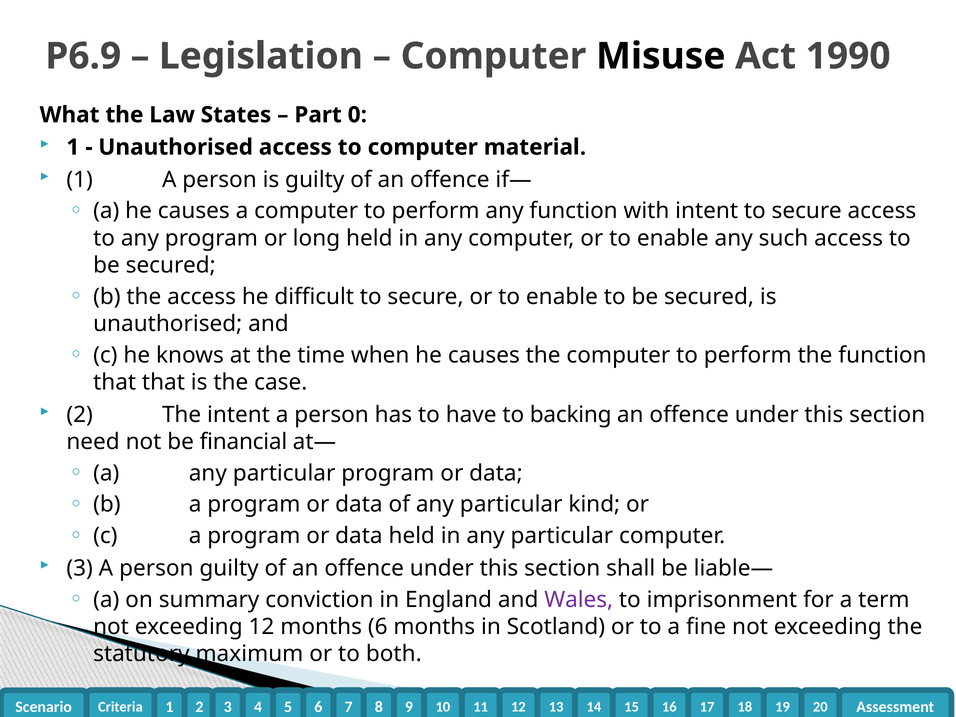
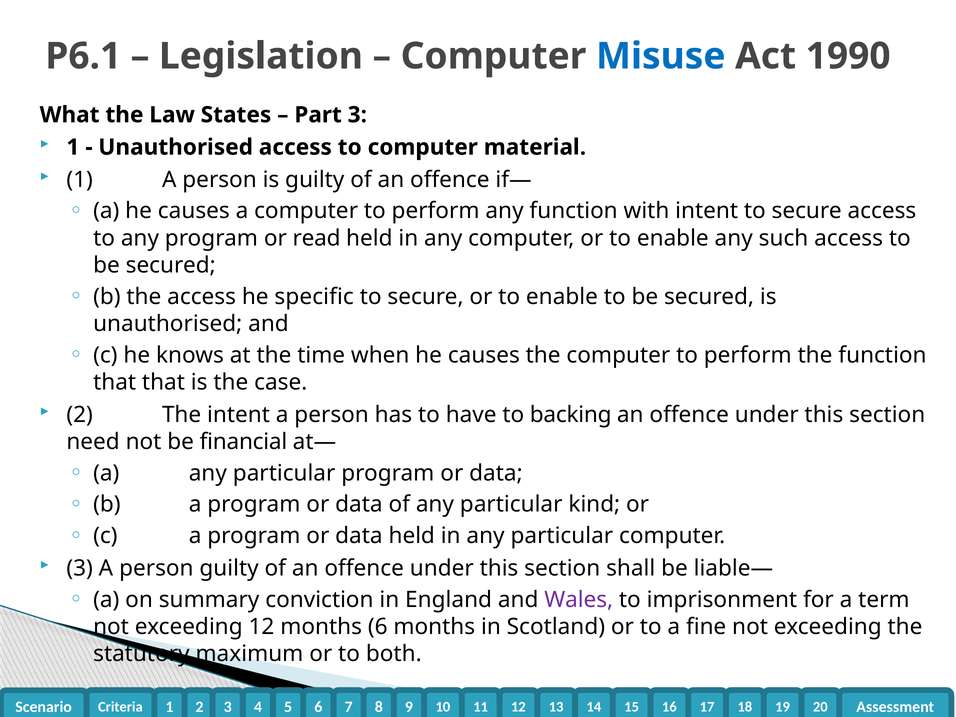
P6.9: P6.9 -> P6.1
Misuse colour: black -> blue
Part 0: 0 -> 3
long: long -> read
difficult: difficult -> specific
